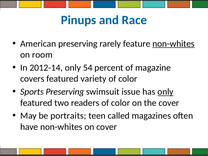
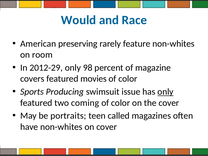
Pinups: Pinups -> Would
non-whites at (173, 44) underline: present -> none
2012-14: 2012-14 -> 2012-29
54: 54 -> 98
variety: variety -> movies
Sports Preserving: Preserving -> Producing
readers: readers -> coming
